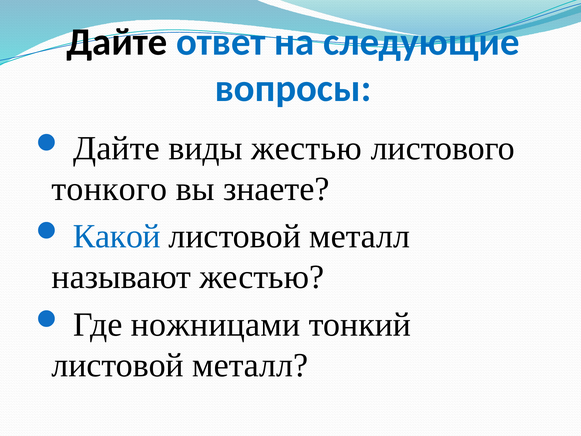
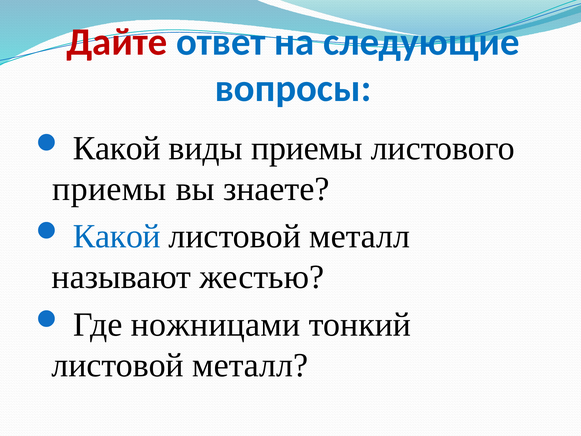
Дайте at (117, 42) colour: black -> red
Дайте at (117, 148): Дайте -> Какой
виды жестью: жестью -> приемы
тонкого at (109, 189): тонкого -> приемы
